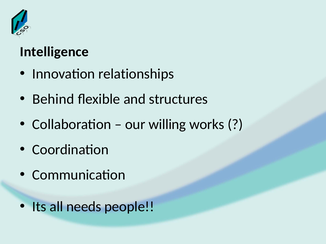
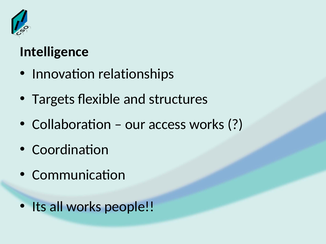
Behind: Behind -> Targets
willing: willing -> access
all needs: needs -> works
